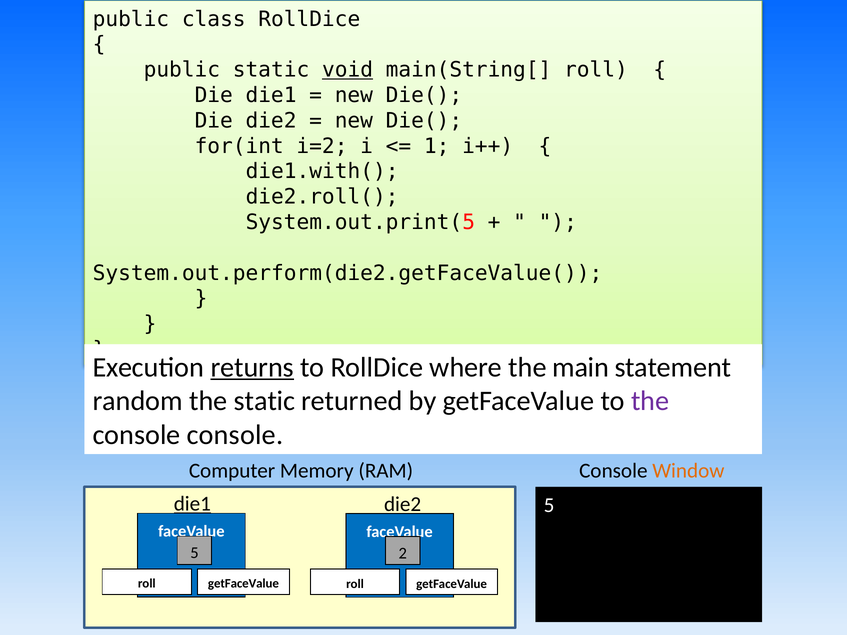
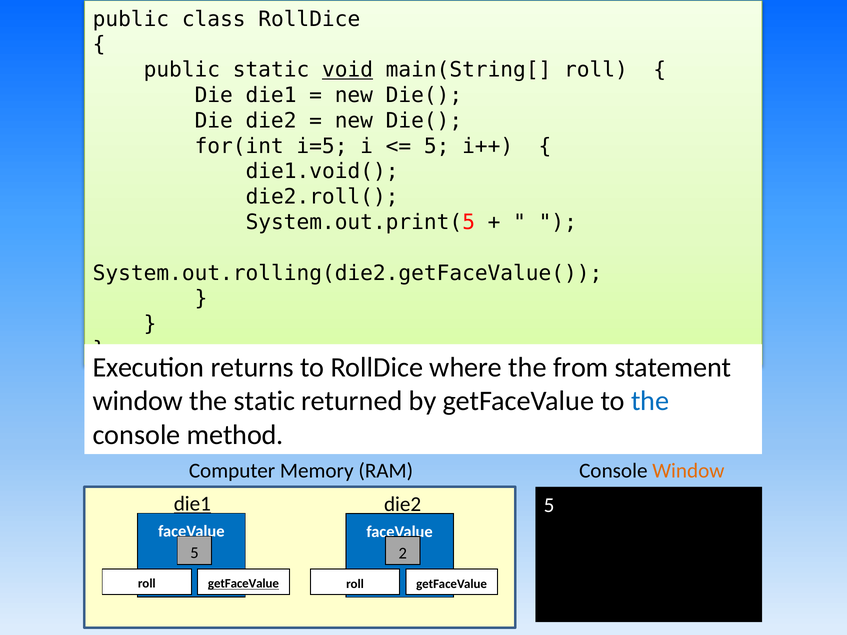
i=2: i=2 -> i=5
1 at (437, 146): 1 -> 5
die1.with(: die1.with( -> die1.void(
System.out.perform(die2.getFaceValue(: System.out.perform(die2.getFaceValue( -> System.out.rolling(die2.getFaceValue(
returns underline: present -> none
main: main -> from
random at (138, 401): random -> window
the at (650, 401) colour: purple -> blue
console console: console -> method
getFaceValue at (243, 584) underline: none -> present
